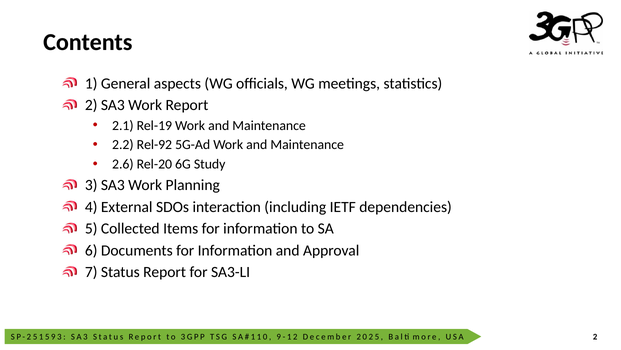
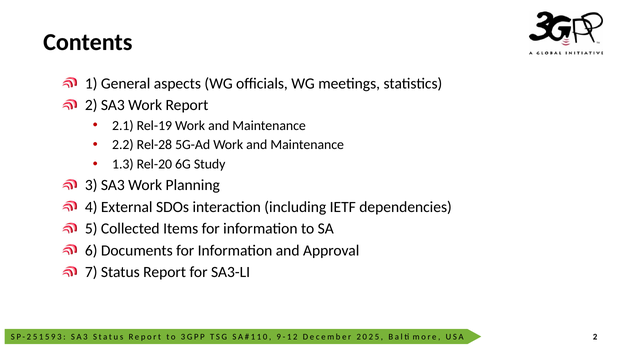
Rel-92: Rel-92 -> Rel-28
2.6: 2.6 -> 1.3
